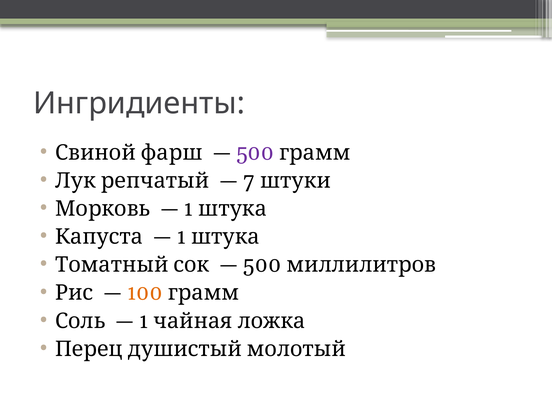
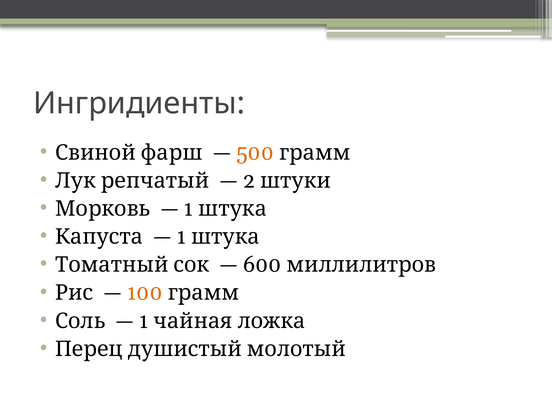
500 at (255, 153) colour: purple -> orange
7: 7 -> 2
500 at (262, 265): 500 -> 600
